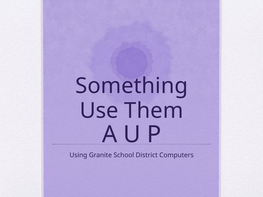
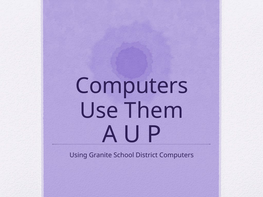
Something at (132, 86): Something -> Computers
